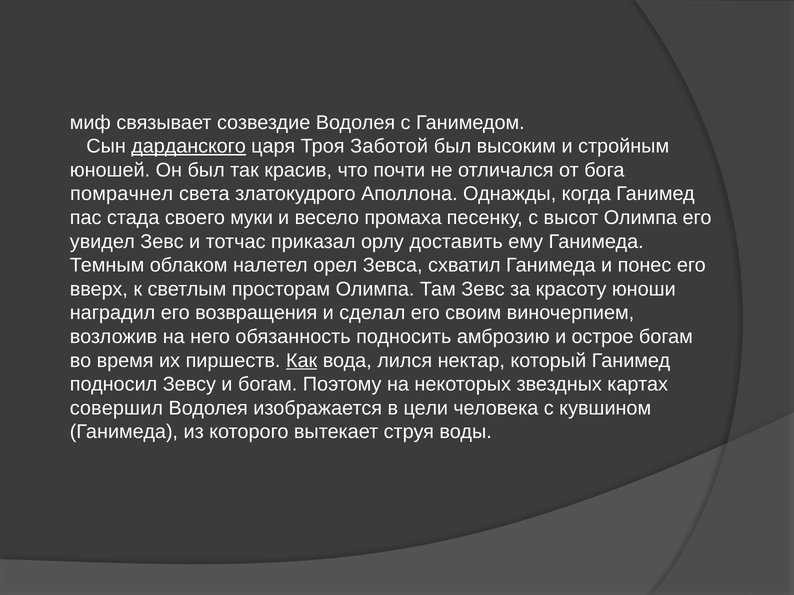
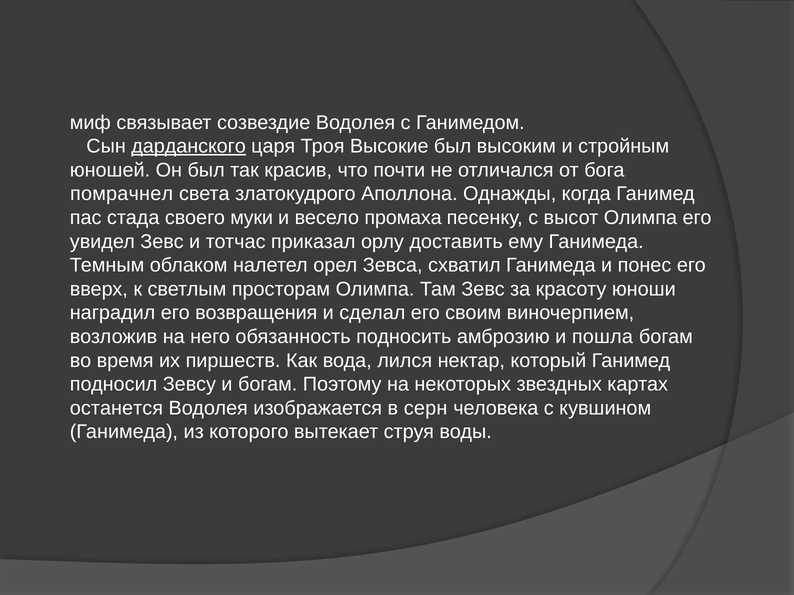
Заботой: Заботой -> Высокие
острое: острое -> пошла
Как underline: present -> none
совершил: совершил -> останется
цели: цели -> серн
